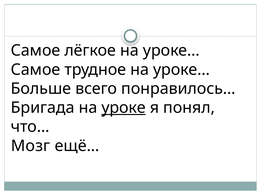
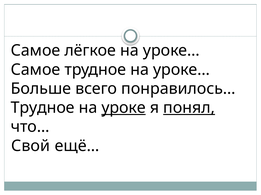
Бригада at (43, 108): Бригада -> Трудное
понял underline: none -> present
Мозг: Мозг -> Свой
